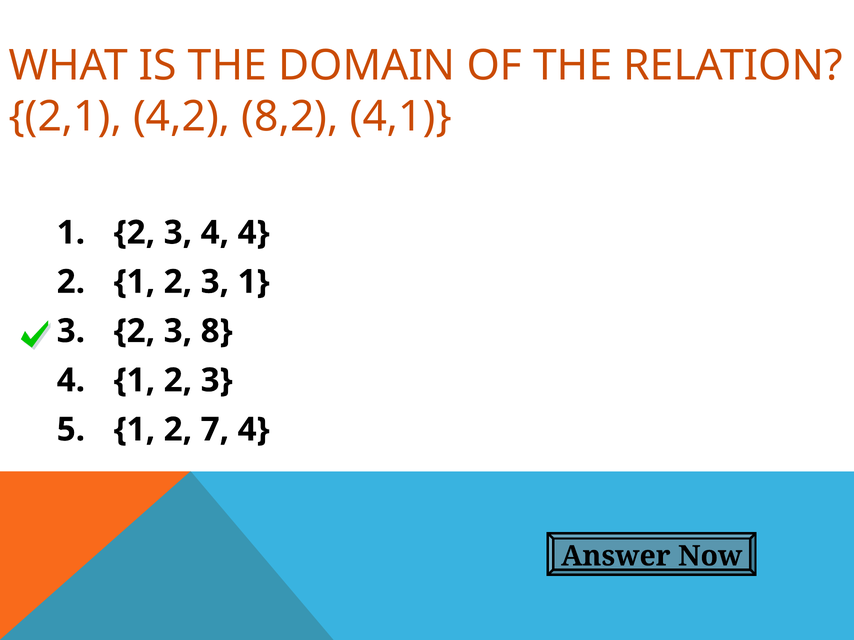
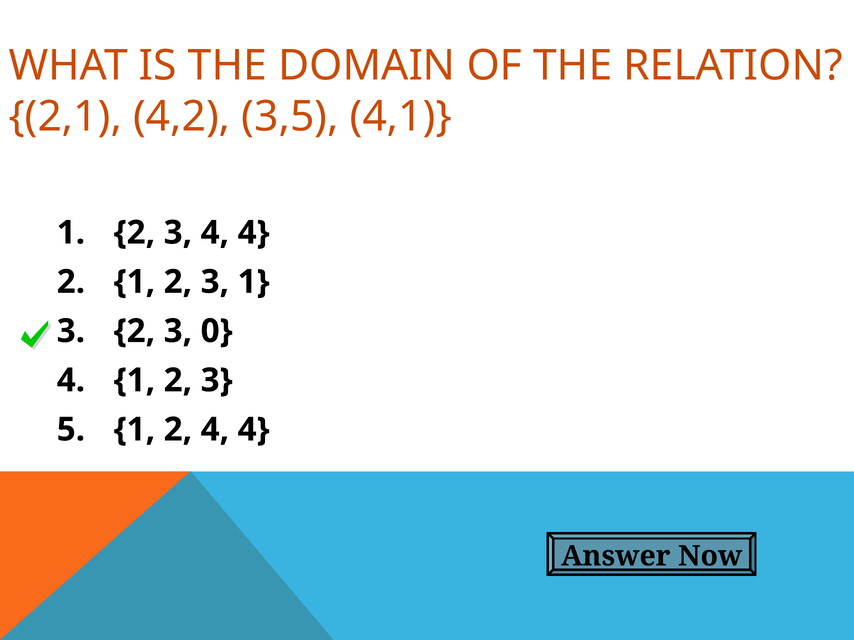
8,2: 8,2 -> 3,5
8: 8 -> 0
2 7: 7 -> 4
